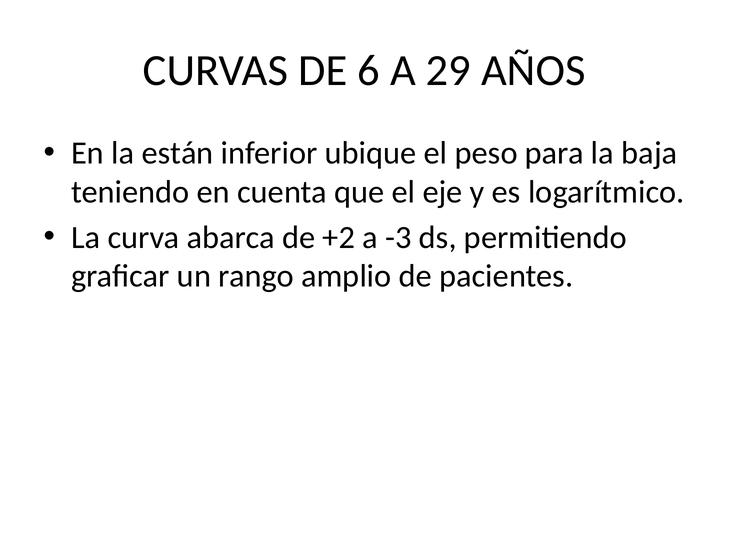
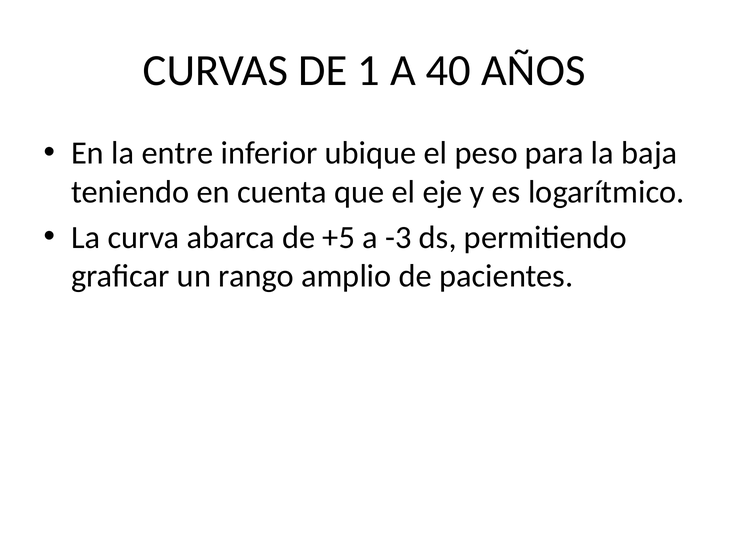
6: 6 -> 1
29: 29 -> 40
están: están -> entre
+2: +2 -> +5
